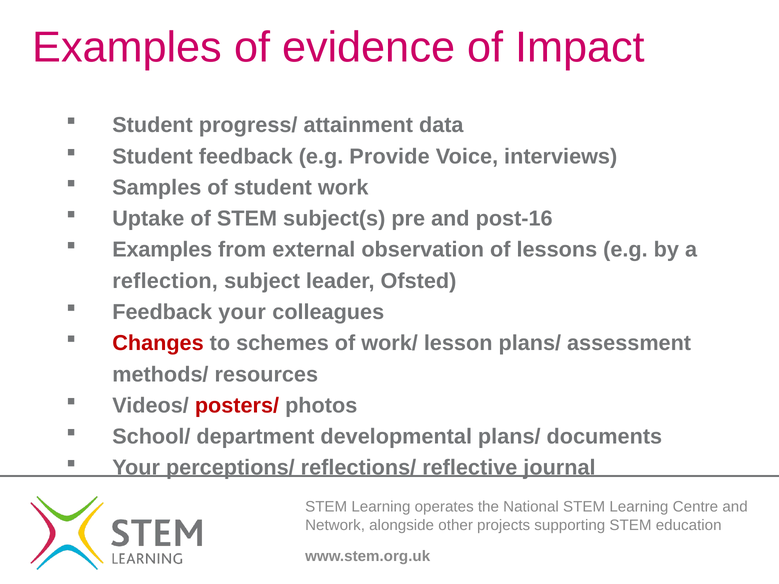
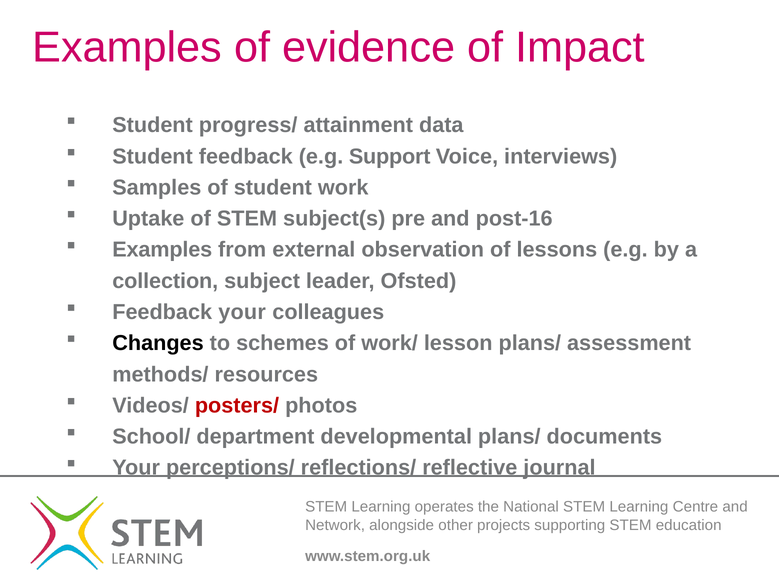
Provide: Provide -> Support
reflection: reflection -> collection
Changes colour: red -> black
